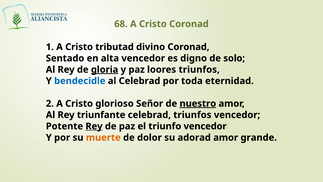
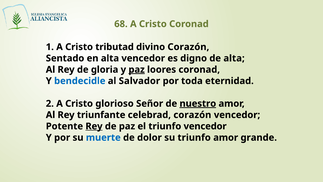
divino Coronad: Coronad -> Corazón
de solo: solo -> alta
gloria underline: present -> none
paz at (137, 69) underline: none -> present
loores triunfos: triunfos -> coronad
al Celebrad: Celebrad -> Salvador
celebrad triunfos: triunfos -> corazón
muerte colour: orange -> blue
su adorad: adorad -> triunfo
